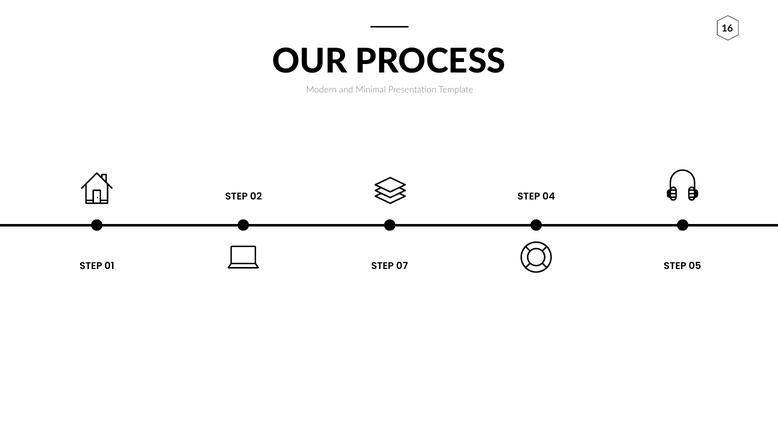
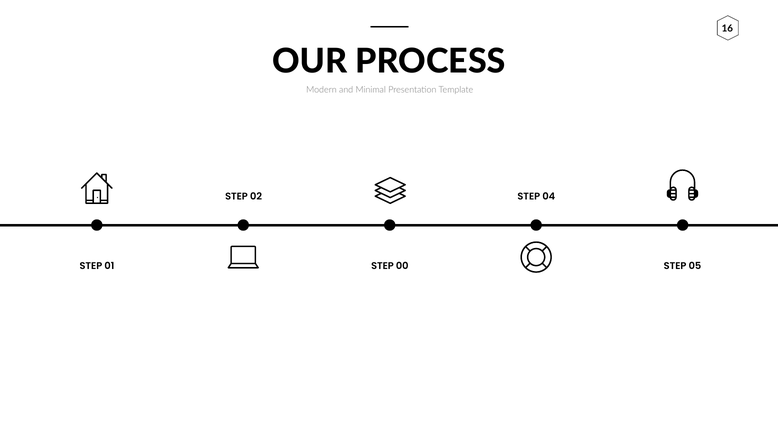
07: 07 -> 00
